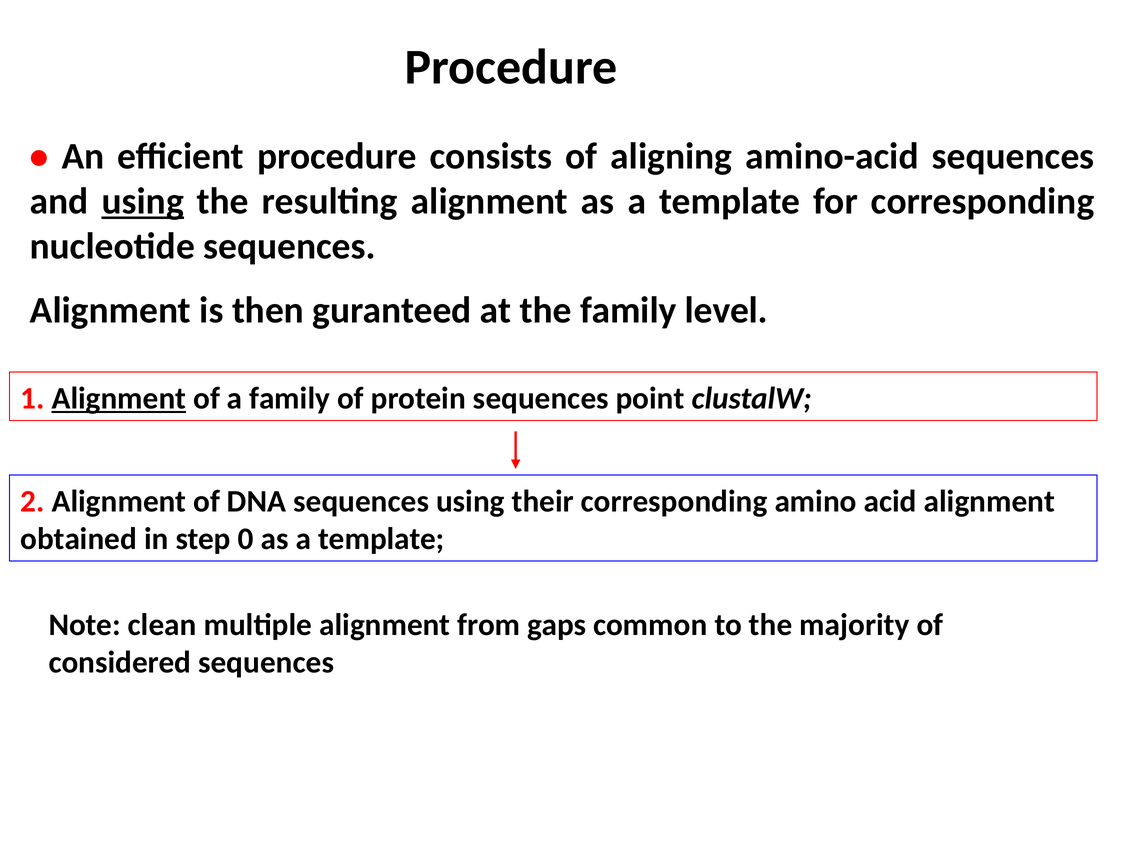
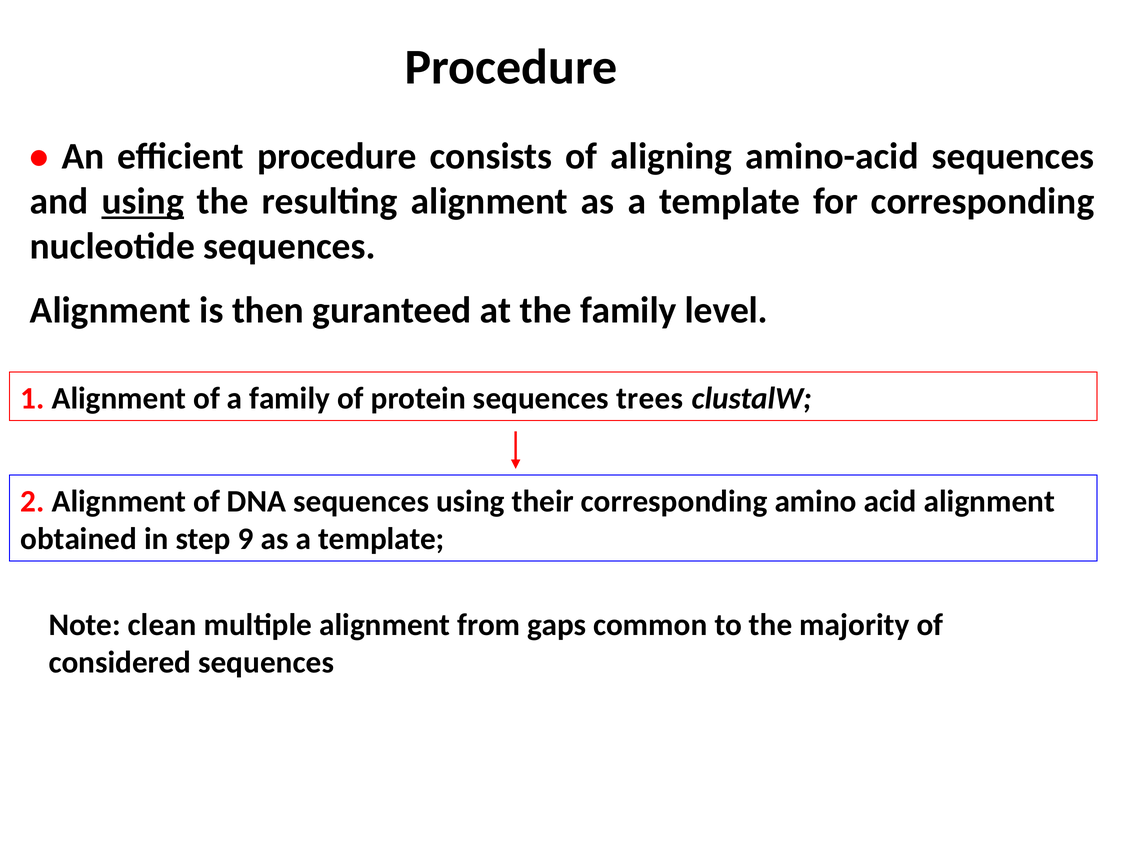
Alignment at (119, 398) underline: present -> none
point: point -> trees
0: 0 -> 9
